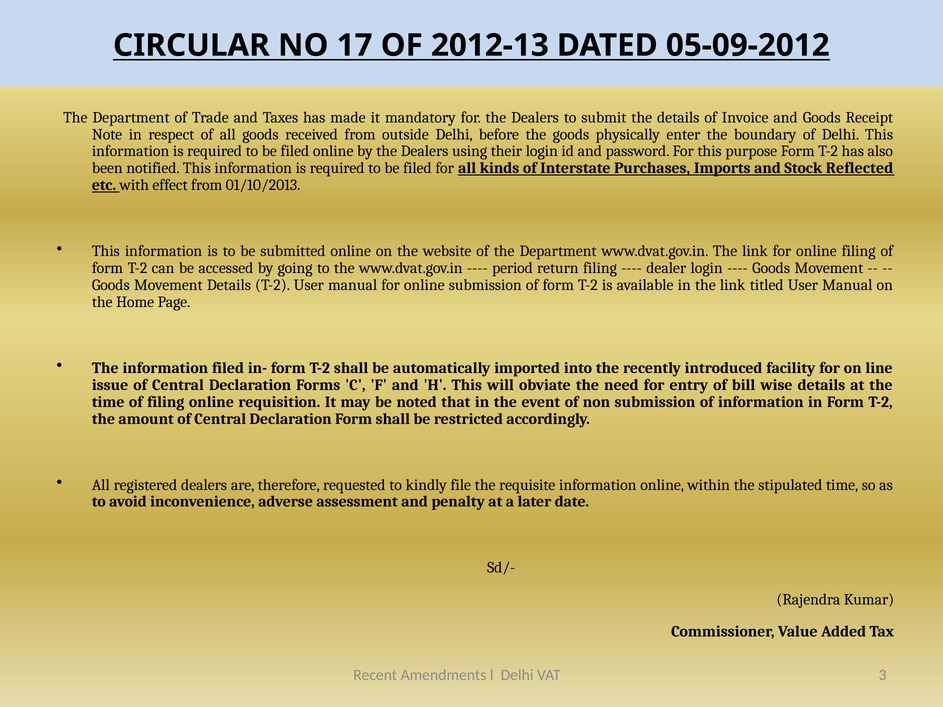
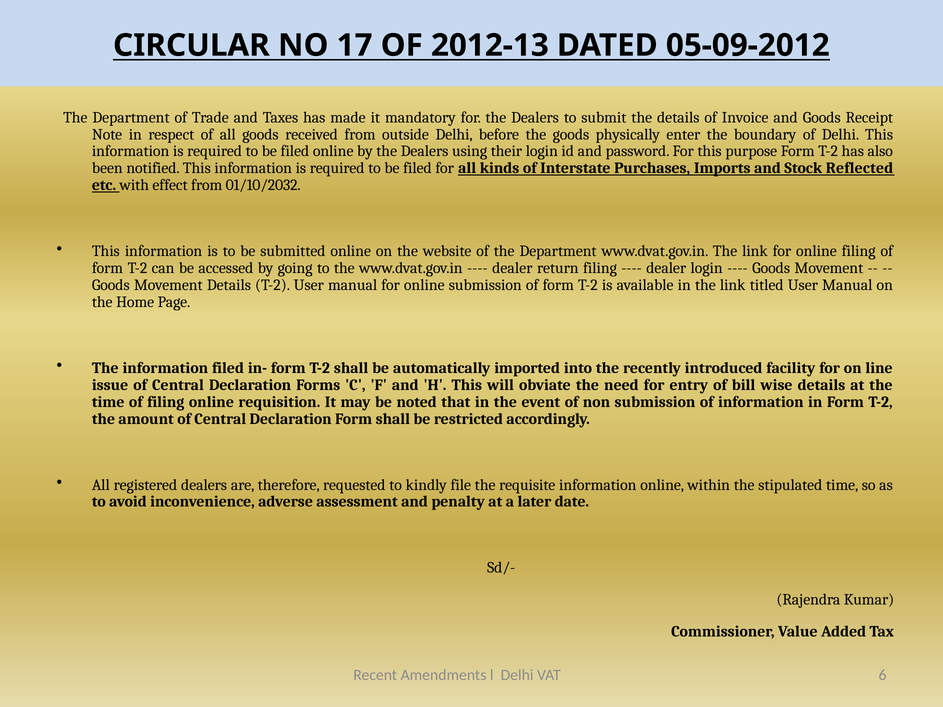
01/10/2013: 01/10/2013 -> 01/10/2032
period at (512, 268): period -> dealer
3: 3 -> 6
